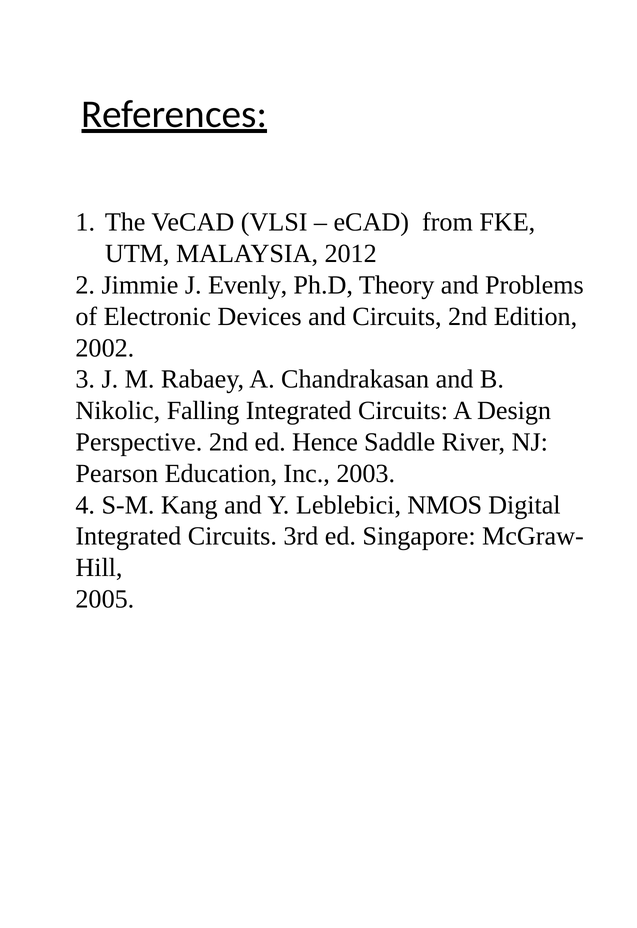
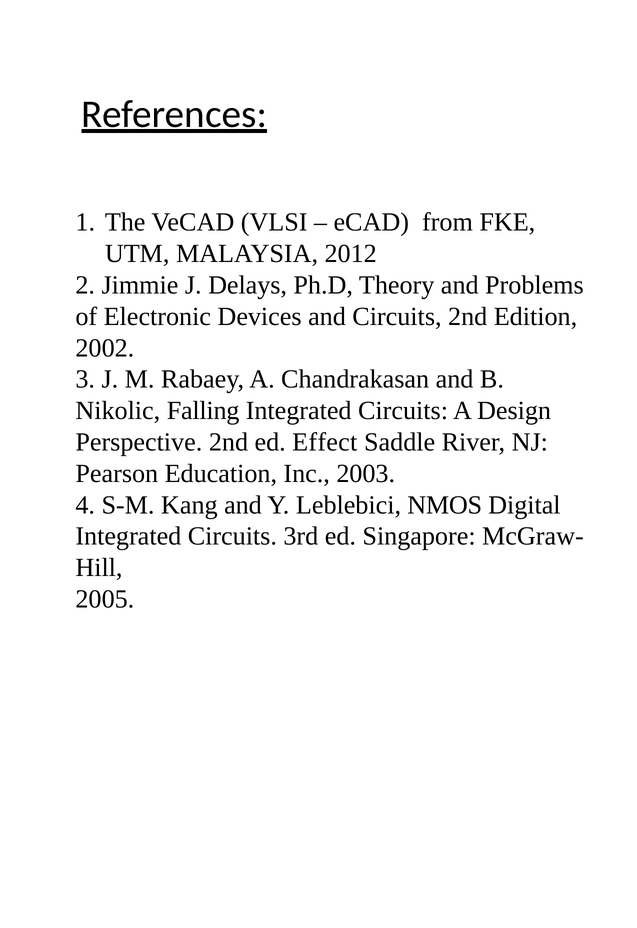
Evenly: Evenly -> Delays
Hence: Hence -> Effect
